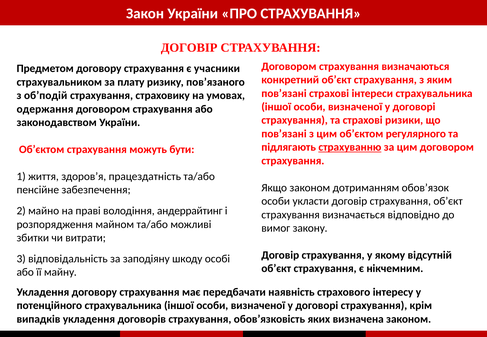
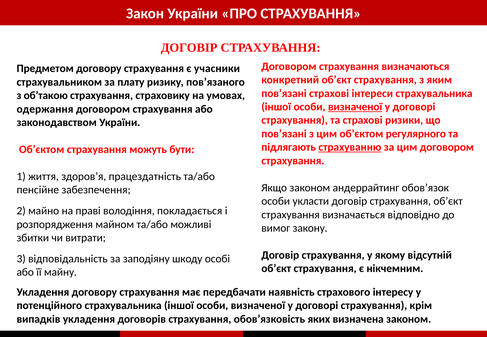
об’подій: об’подій -> об’такою
визначеної at (355, 107) underline: none -> present
дотриманням: дотриманням -> андеррайтинг
андеррайтинг: андеррайтинг -> покладається
